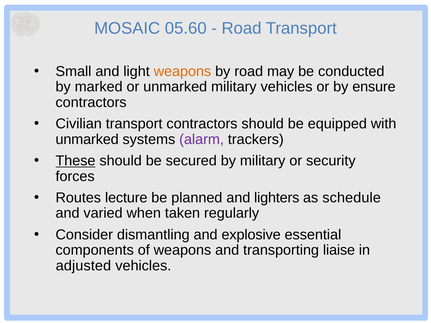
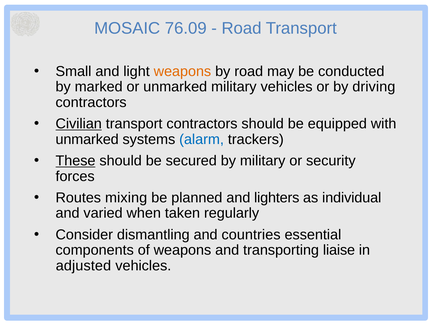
05.60: 05.60 -> 76.09
ensure: ensure -> driving
Civilian underline: none -> present
alarm colour: purple -> blue
lecture: lecture -> mixing
schedule: schedule -> individual
explosive: explosive -> countries
